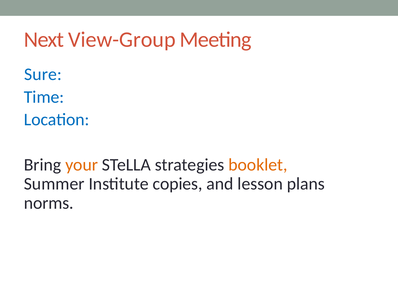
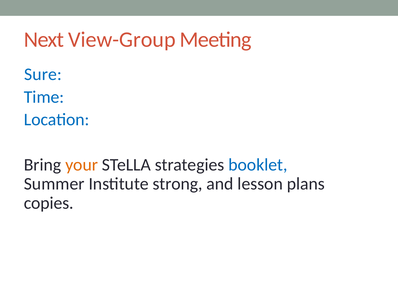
booklet colour: orange -> blue
copies: copies -> strong
norms: norms -> copies
